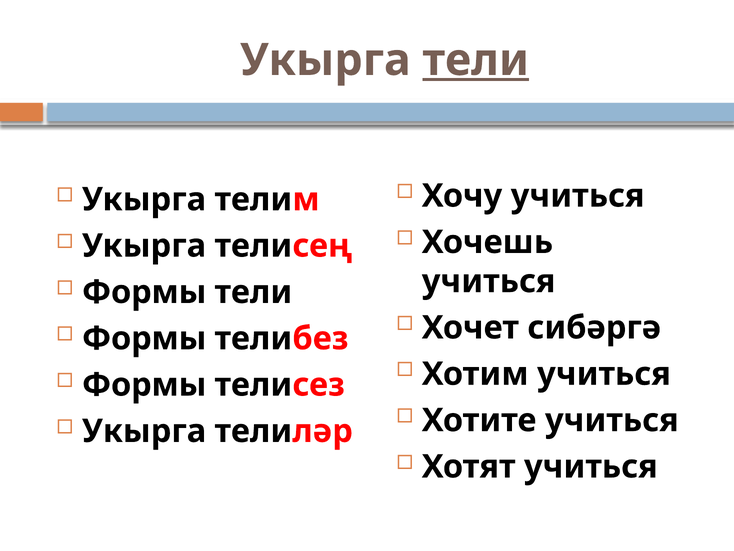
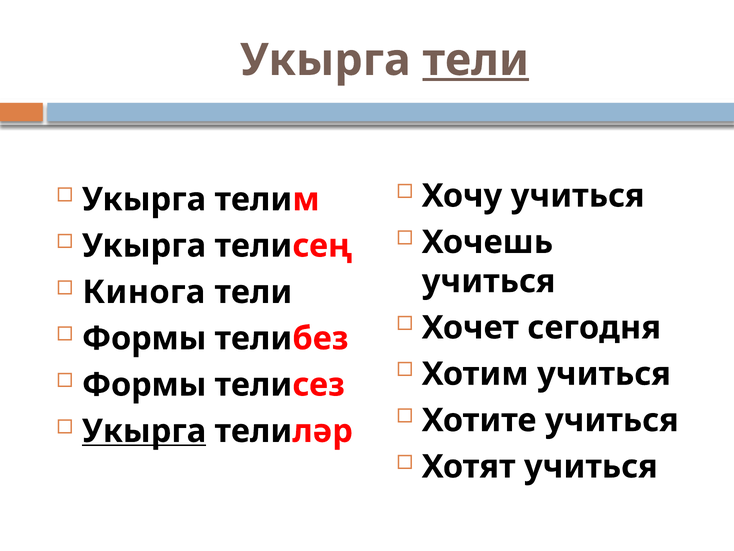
Формы at (144, 292): Формы -> Кинога
сибәргә: сибәргә -> сегодня
Укырга at (144, 431) underline: none -> present
